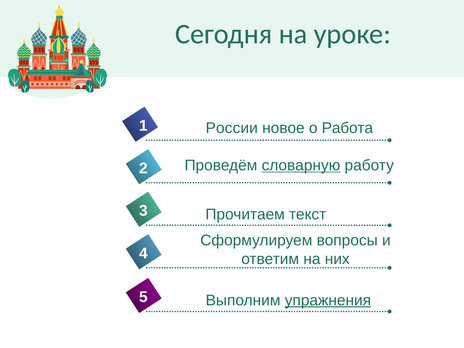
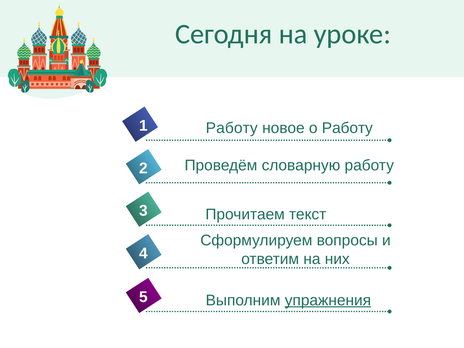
России at (232, 128): России -> Работу
о Работа: Работа -> Работу
словарную underline: present -> none
